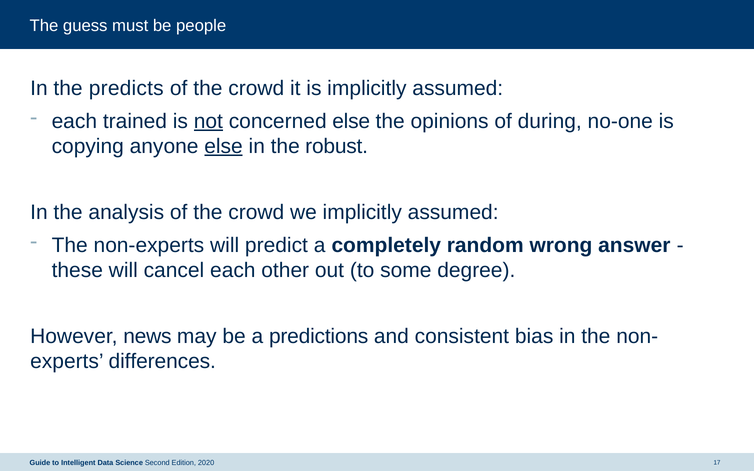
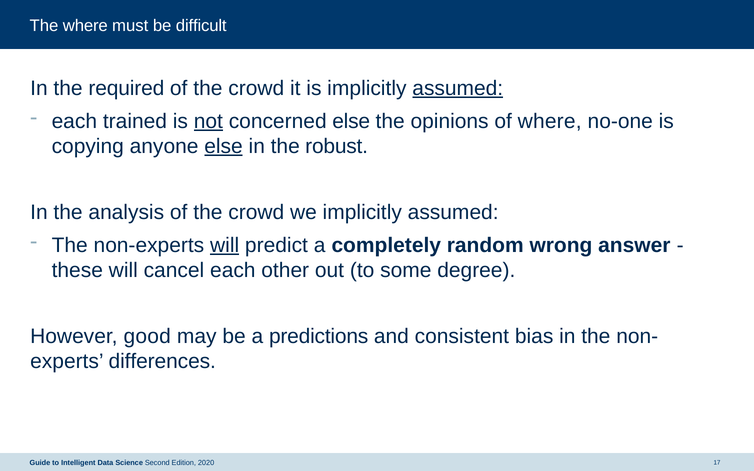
The guess: guess -> where
people: people -> difficult
predicts: predicts -> required
assumed at (458, 88) underline: none -> present
of during: during -> where
will at (225, 245) underline: none -> present
news: news -> good
